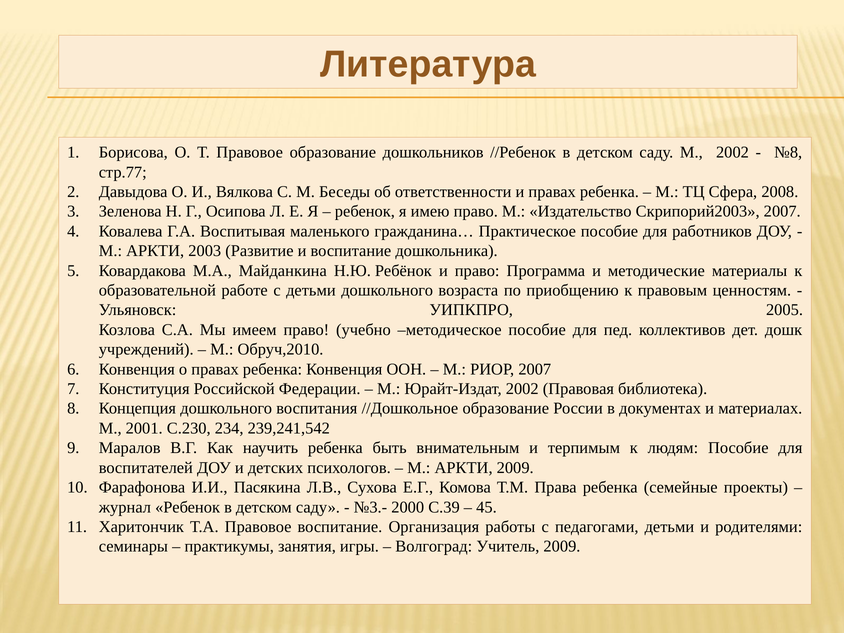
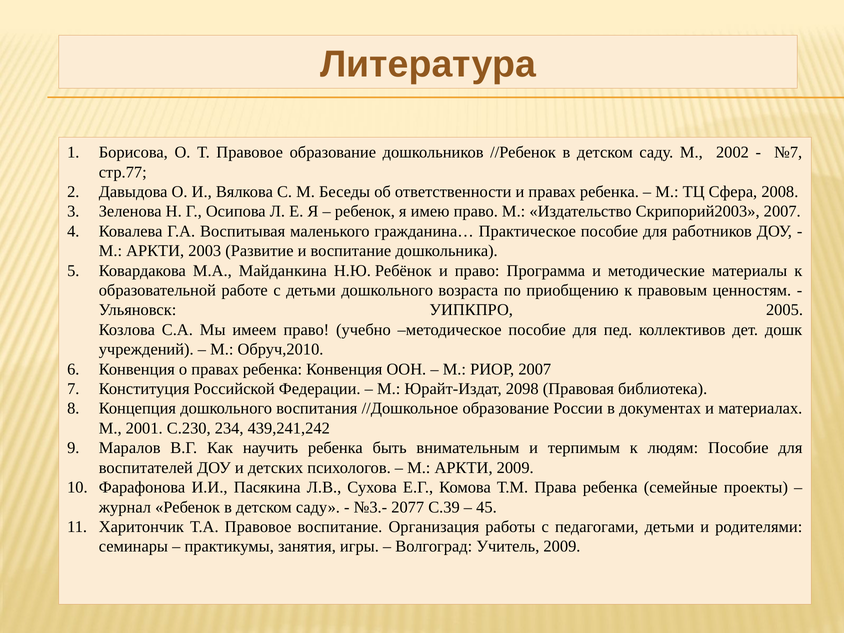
№8: №8 -> №7
Юрайт-Издат 2002: 2002 -> 2098
239,241,542: 239,241,542 -> 439,241,242
2000: 2000 -> 2077
